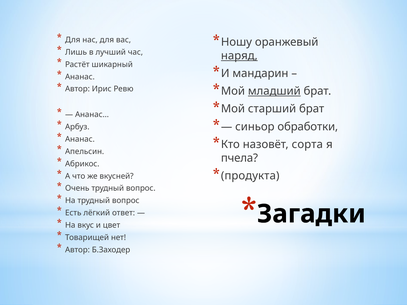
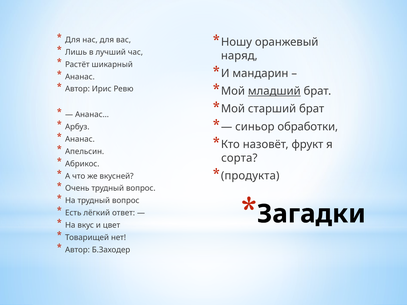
наряд underline: present -> none
сорта: сорта -> фрукт
пчела: пчела -> сорта
